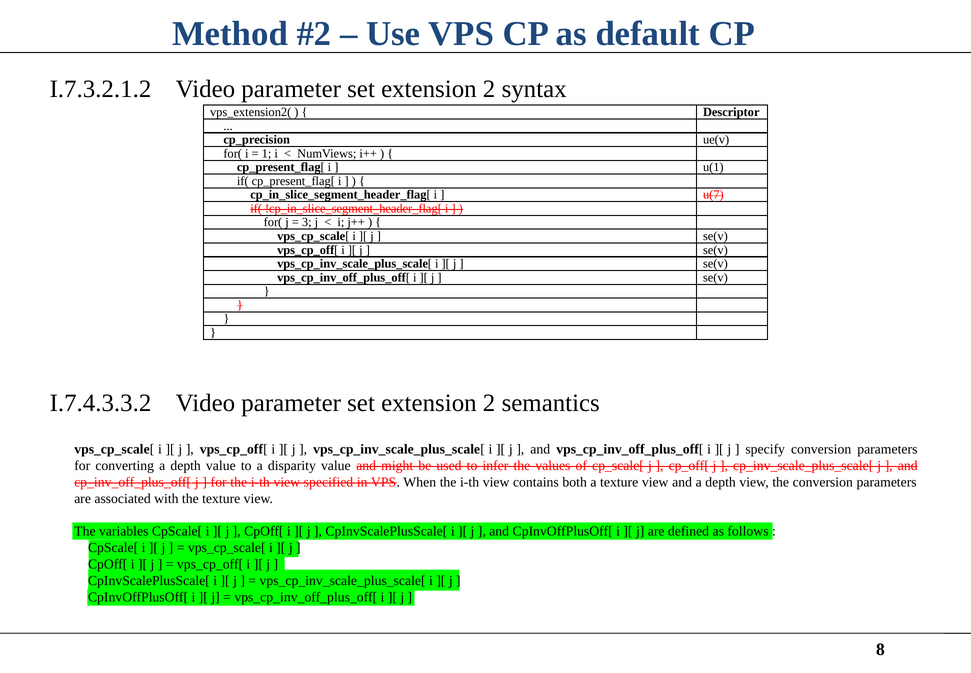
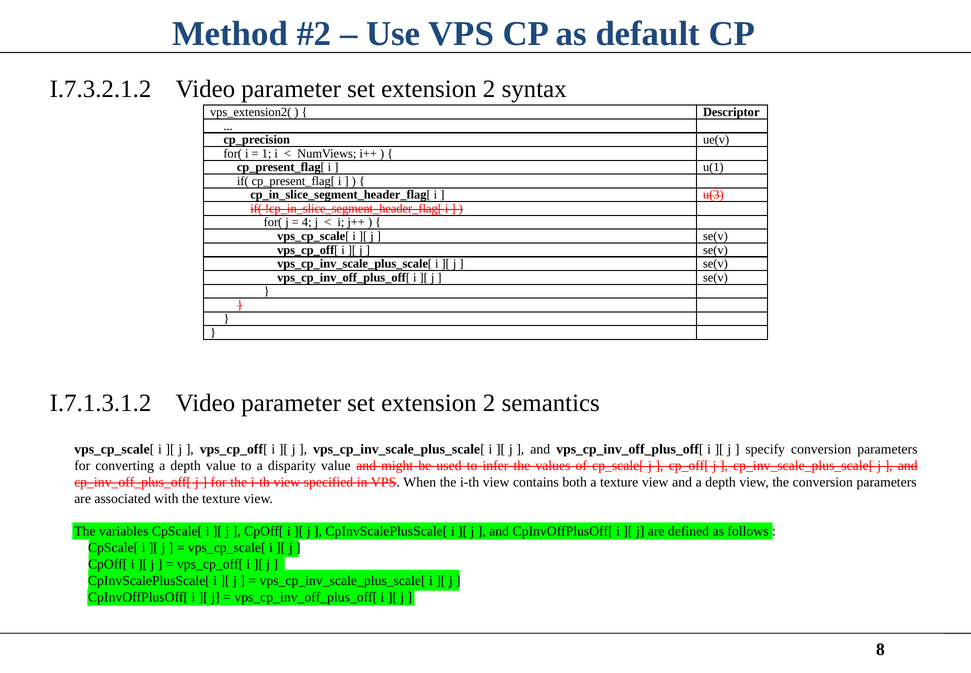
u(7: u(7 -> u(3
3: 3 -> 4
I.7.4.3.3.2: I.7.4.3.3.2 -> I.7.1.3.1.2
